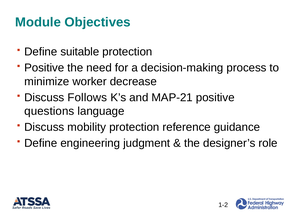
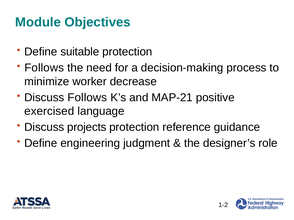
Positive at (44, 68): Positive -> Follows
questions: questions -> exercised
mobility: mobility -> projects
